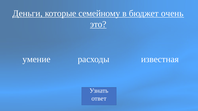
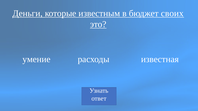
семейному: семейному -> известным
очень: очень -> своих
